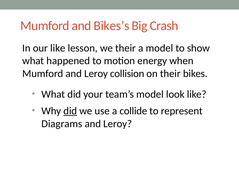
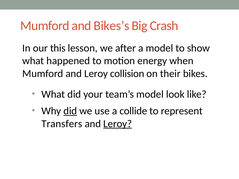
our like: like -> this
we their: their -> after
Diagrams: Diagrams -> Transfers
Leroy at (118, 124) underline: none -> present
